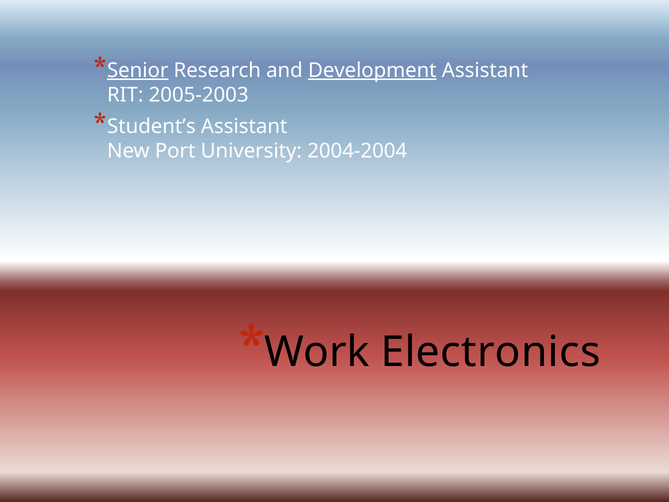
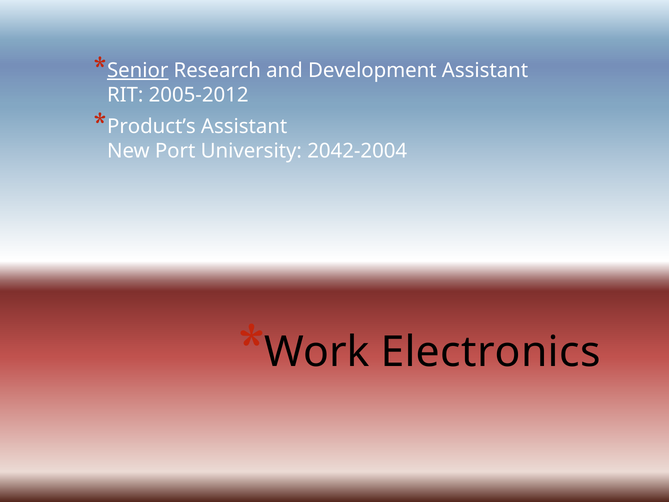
Development underline: present -> none
2005-2003: 2005-2003 -> 2005-2012
Student’s: Student’s -> Product’s
2004-2004: 2004-2004 -> 2042-2004
